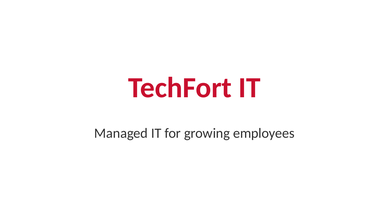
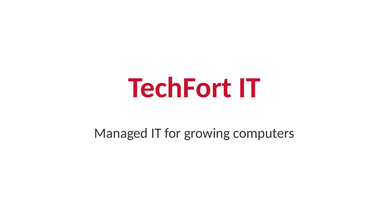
employees: employees -> computers
